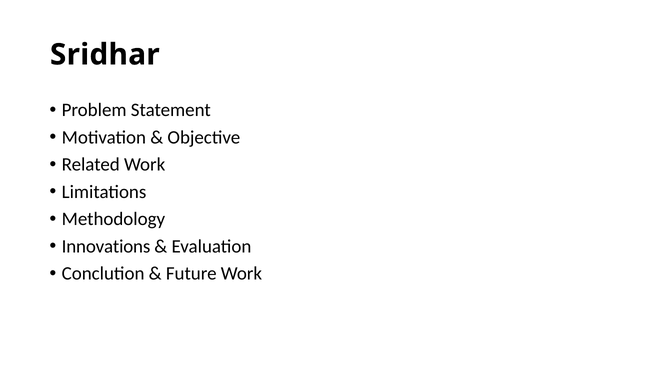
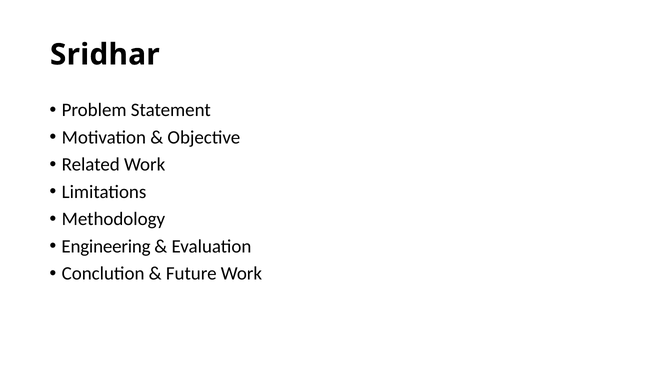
Innovations: Innovations -> Engineering
